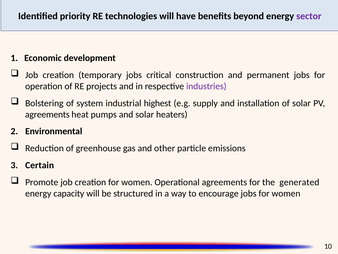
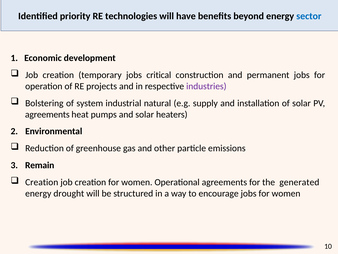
sector colour: purple -> blue
highest: highest -> natural
Certain: Certain -> Remain
Promote at (42, 182): Promote -> Creation
capacity: capacity -> drought
